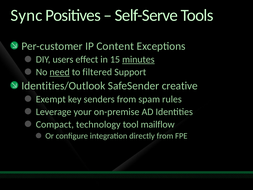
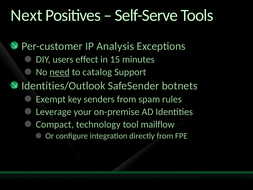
Sync: Sync -> Next
Content: Content -> Analysis
minutes underline: present -> none
filtered: filtered -> catalog
creative: creative -> botnets
